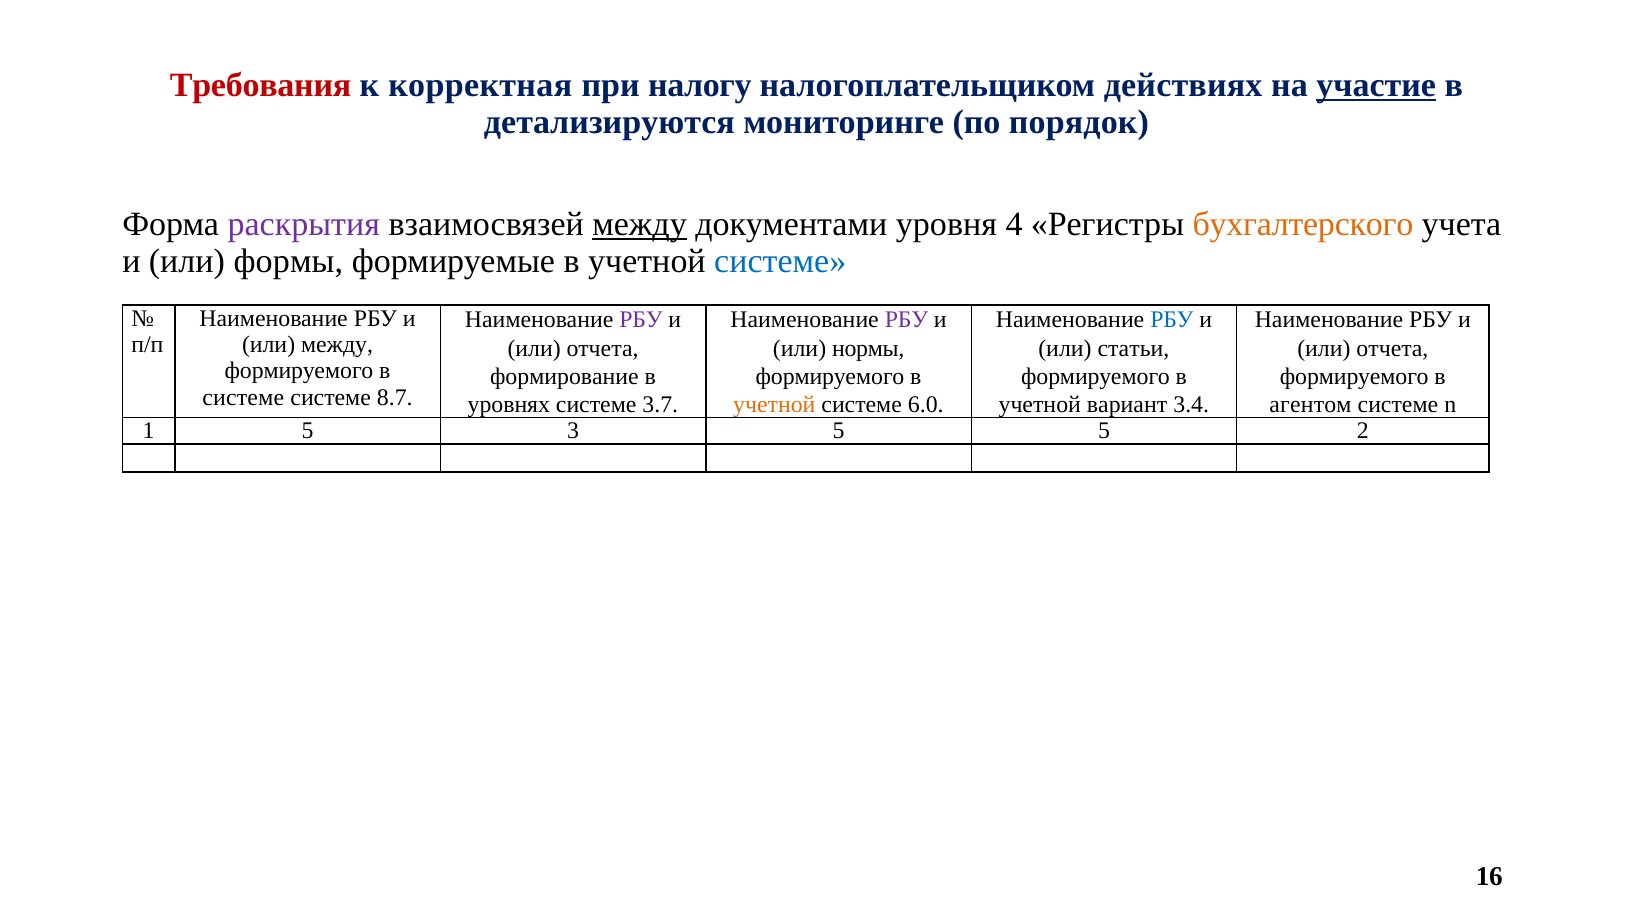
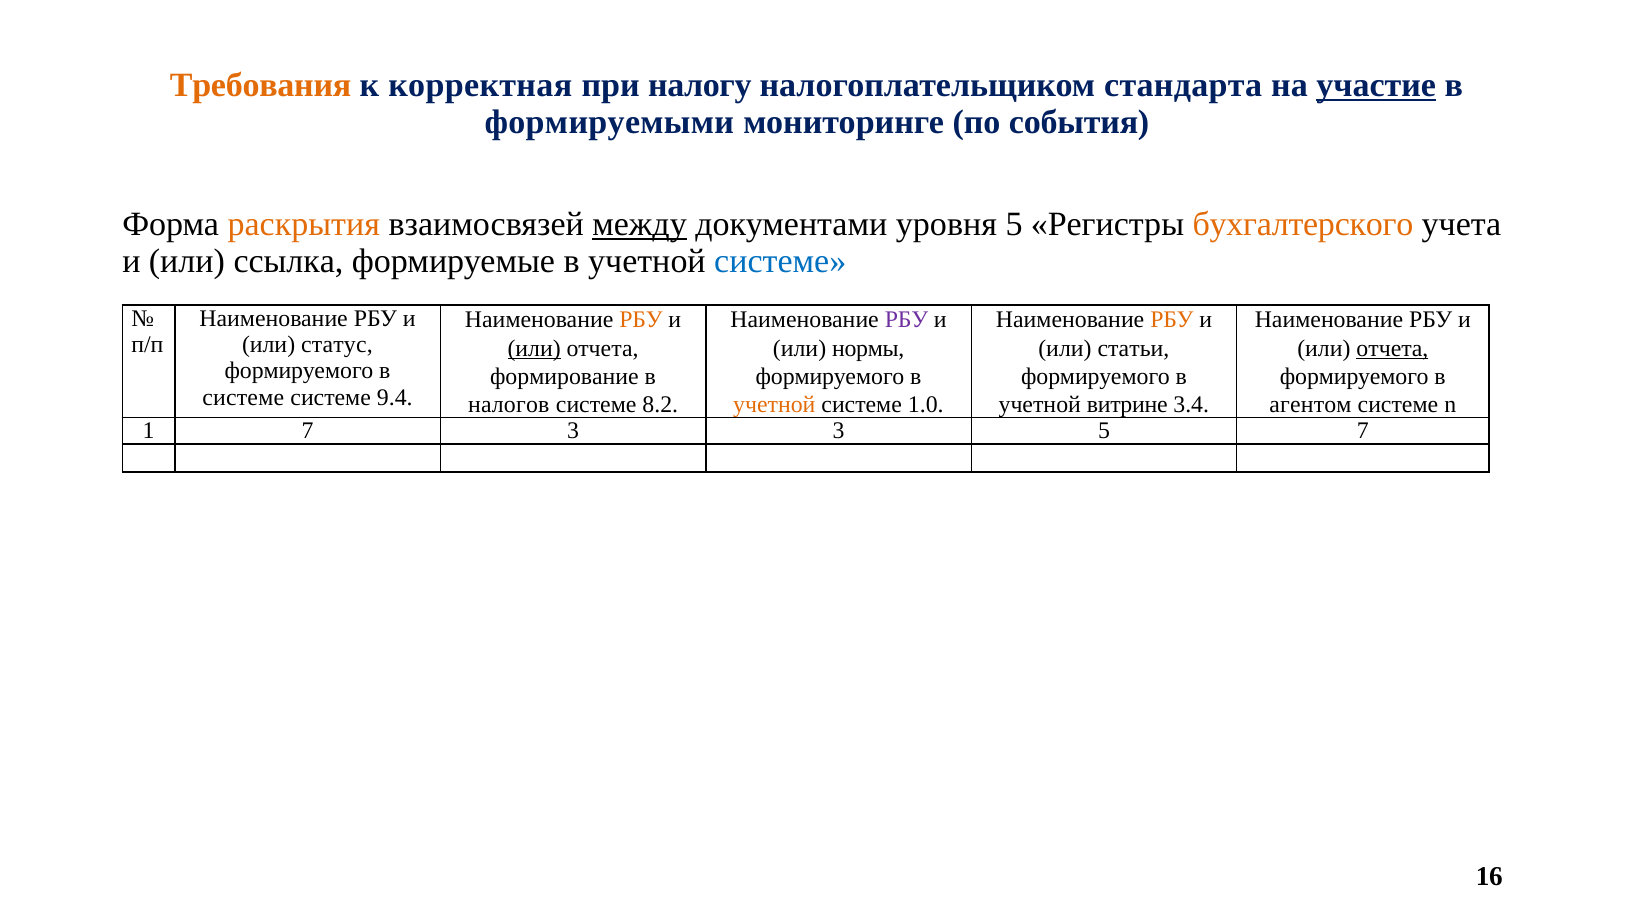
Требования colour: red -> orange
действиях: действиях -> стандарта
детализируются: детализируются -> формируемыми
порядок: порядок -> события
раскрытия colour: purple -> orange
уровня 4: 4 -> 5
формы: формы -> ссылка
РБУ at (641, 320) colour: purple -> orange
РБУ at (1172, 320) colour: blue -> orange
или между: между -> статус
или at (534, 348) underline: none -> present
отчета at (1392, 348) underline: none -> present
8.7: 8.7 -> 9.4
уровнях: уровнях -> налогов
3.7: 3.7 -> 8.2
6.0: 6.0 -> 1.0
вариант: вариант -> витрине
1 5: 5 -> 7
3 5: 5 -> 3
5 2: 2 -> 7
